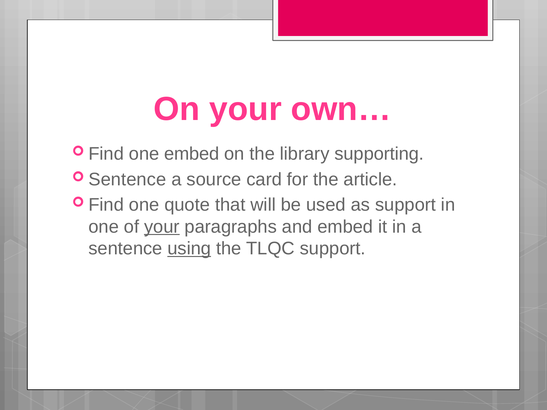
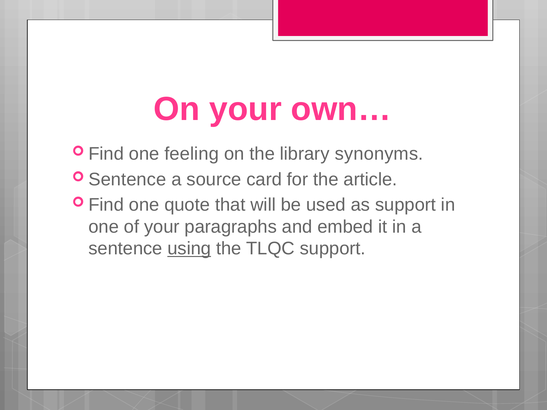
one embed: embed -> feeling
supporting: supporting -> synonyms
your at (162, 227) underline: present -> none
